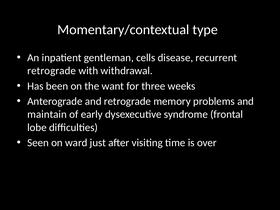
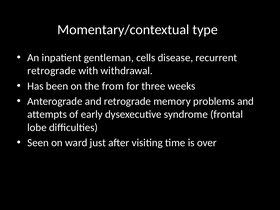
want: want -> from
maintain: maintain -> attempts
